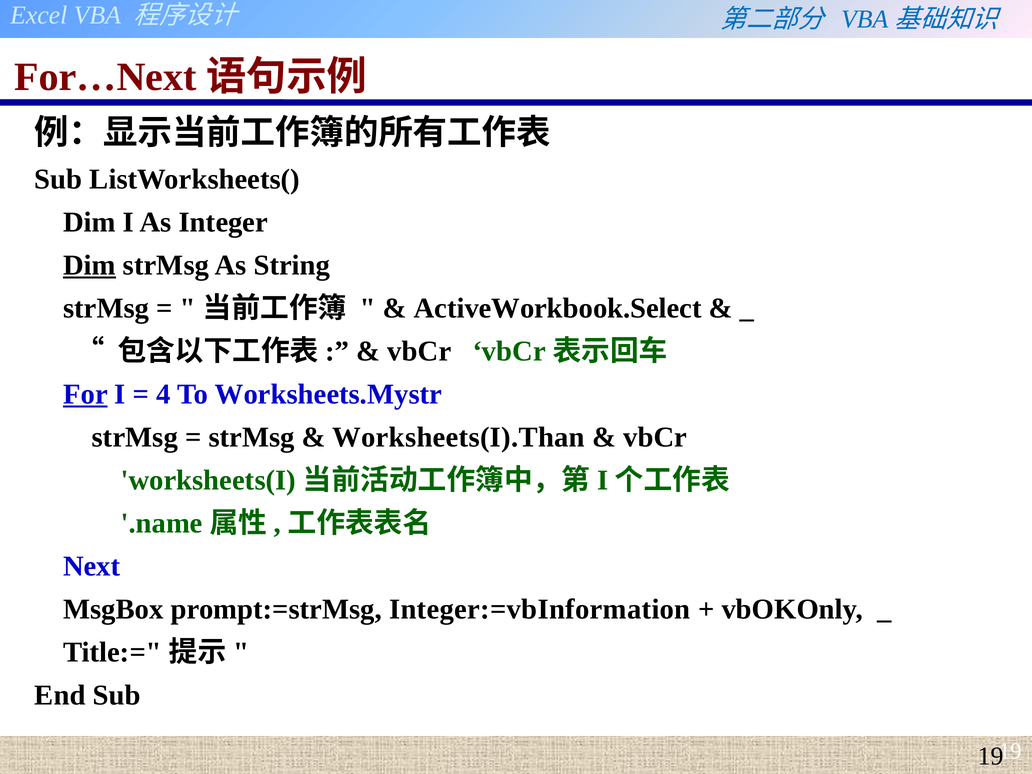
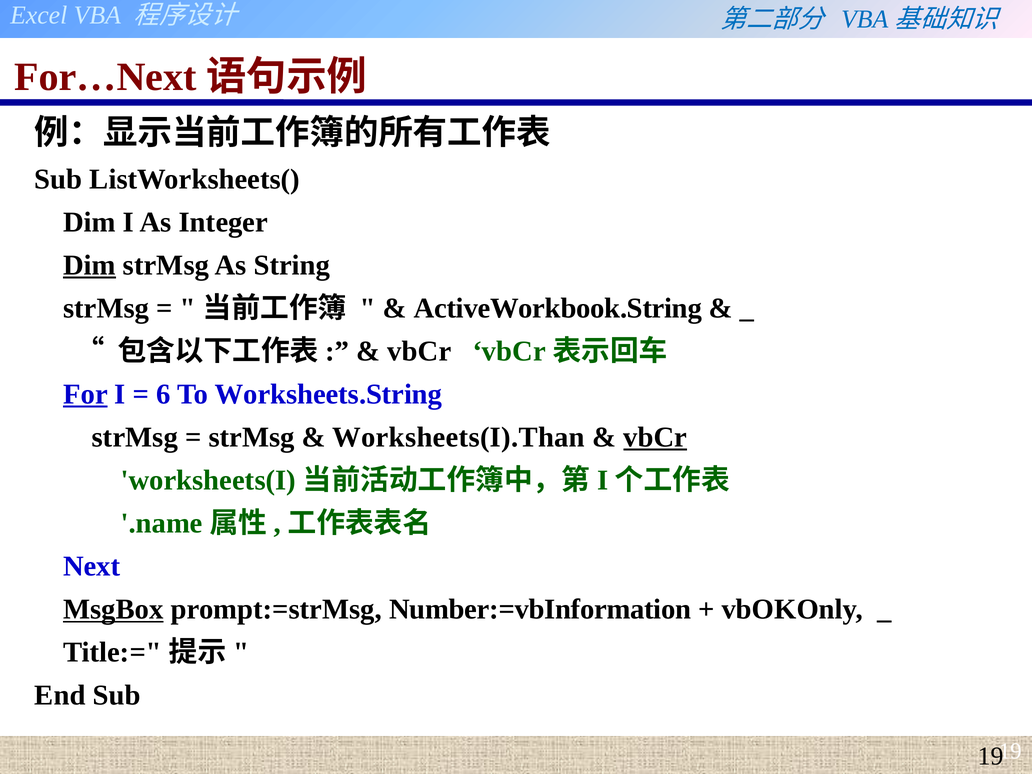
ActiveWorkbook.Select: ActiveWorkbook.Select -> ActiveWorkbook.String
4: 4 -> 6
Worksheets.Mystr: Worksheets.Mystr -> Worksheets.String
vbCr at (655, 437) underline: none -> present
MsgBox underline: none -> present
Integer:=vbInformation: Integer:=vbInformation -> Number:=vbInformation
